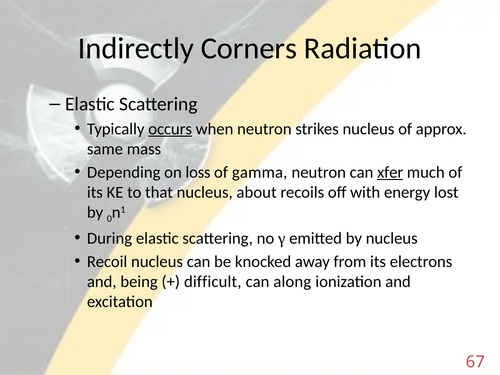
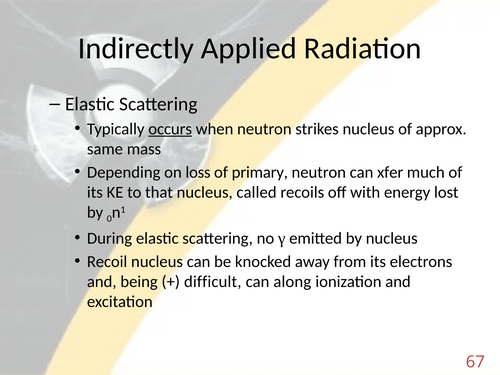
Corners: Corners -> Applied
gamma: gamma -> primary
xfer underline: present -> none
about: about -> called
